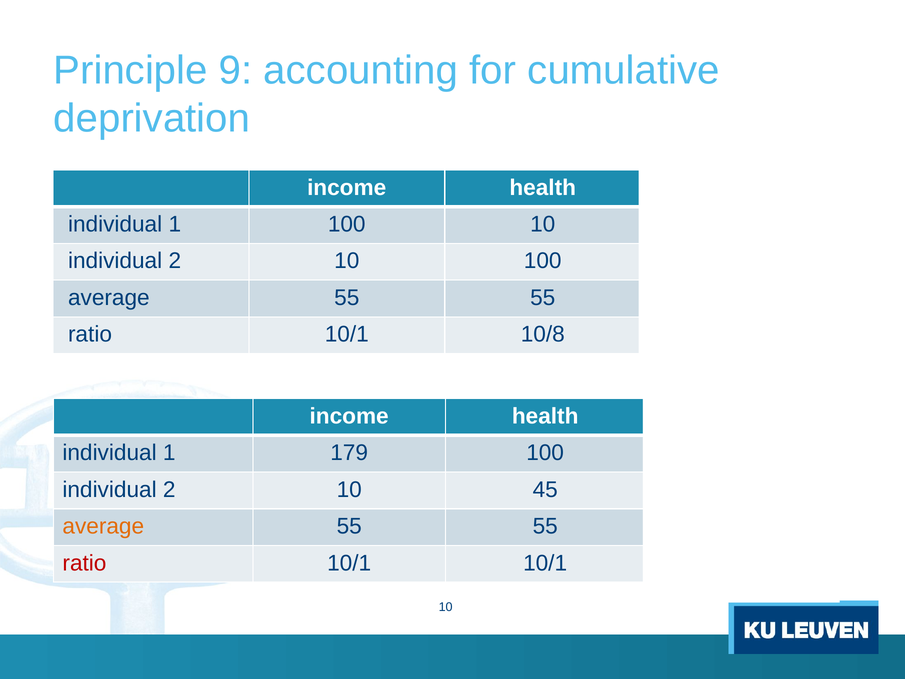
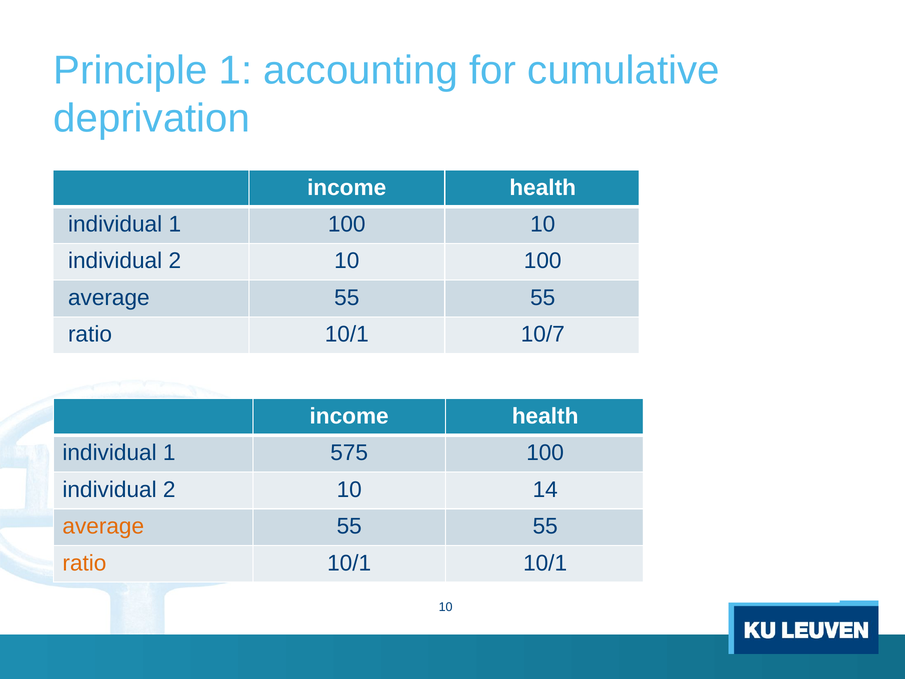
Principle 9: 9 -> 1
10/8: 10/8 -> 10/7
179: 179 -> 575
45: 45 -> 14
ratio at (84, 563) colour: red -> orange
